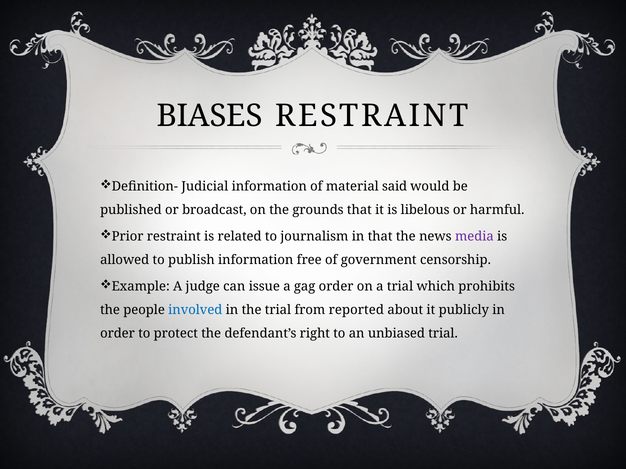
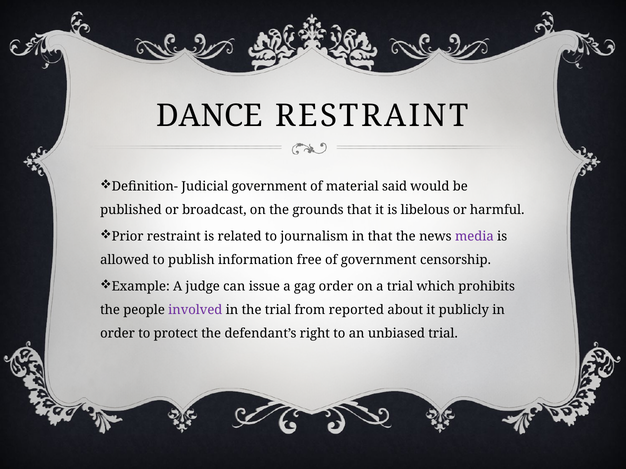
BIASES: BIASES -> DANCE
Judicial information: information -> government
involved colour: blue -> purple
